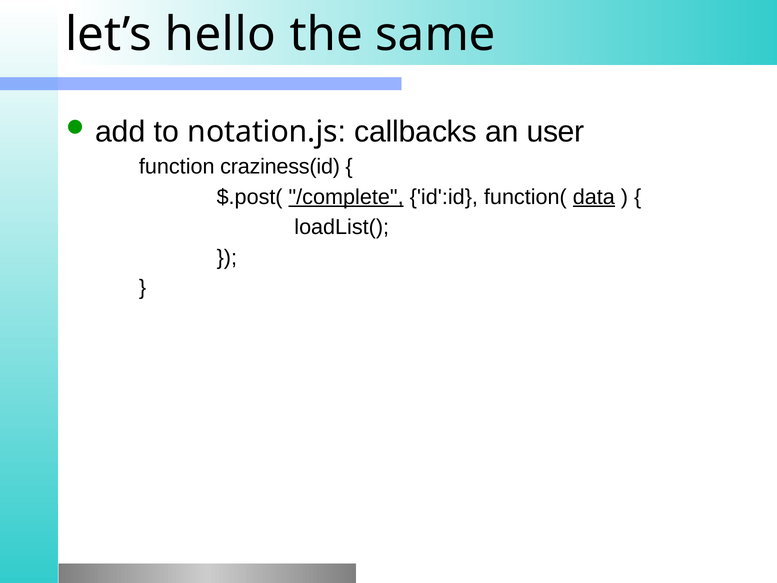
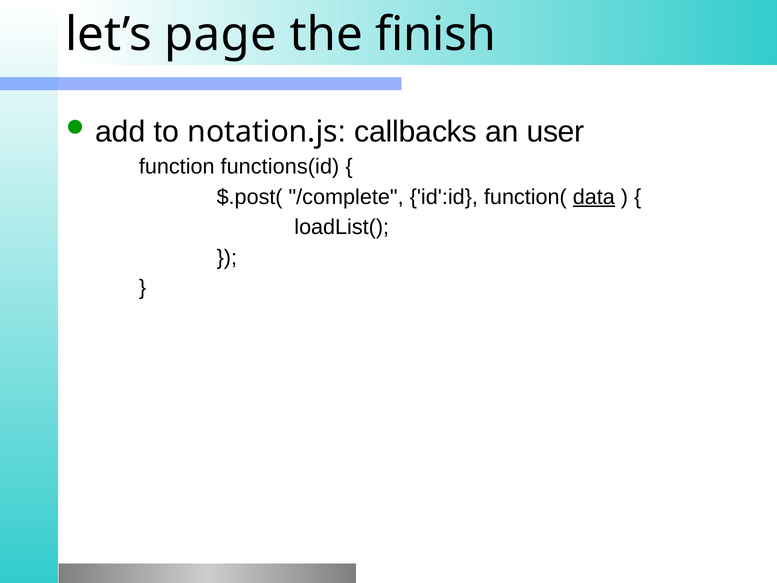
hello: hello -> page
same: same -> finish
craziness(id: craziness(id -> functions(id
/complete underline: present -> none
